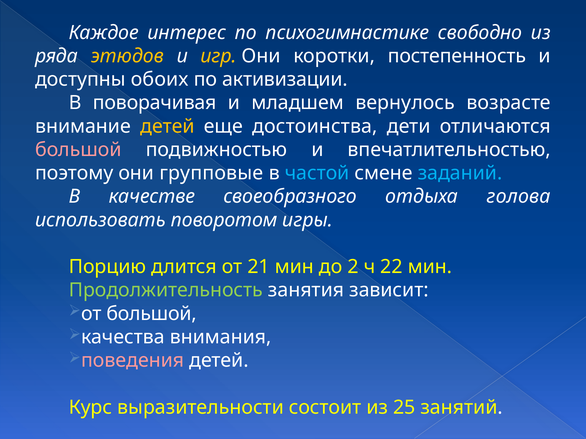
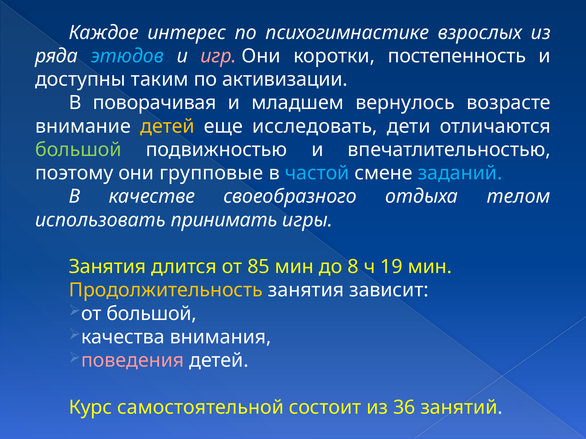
свободно: свободно -> взрослых
этюдов colour: yellow -> light blue
игр colour: yellow -> pink
обоих: обоих -> таким
достоинства: достоинства -> исследовать
большой at (78, 150) colour: pink -> light green
голова: голова -> телом
поворотом: поворотом -> принимать
Порцию at (107, 267): Порцию -> Занятия
21: 21 -> 85
2: 2 -> 8
22: 22 -> 19
Продолжительность colour: light green -> yellow
выразительности: выразительности -> самостоятельной
25: 25 -> 36
